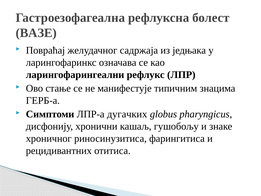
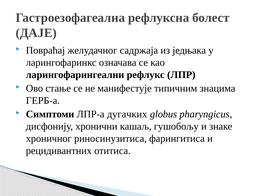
ВАЗЕ: ВАЗЕ -> ДАЈЕ
